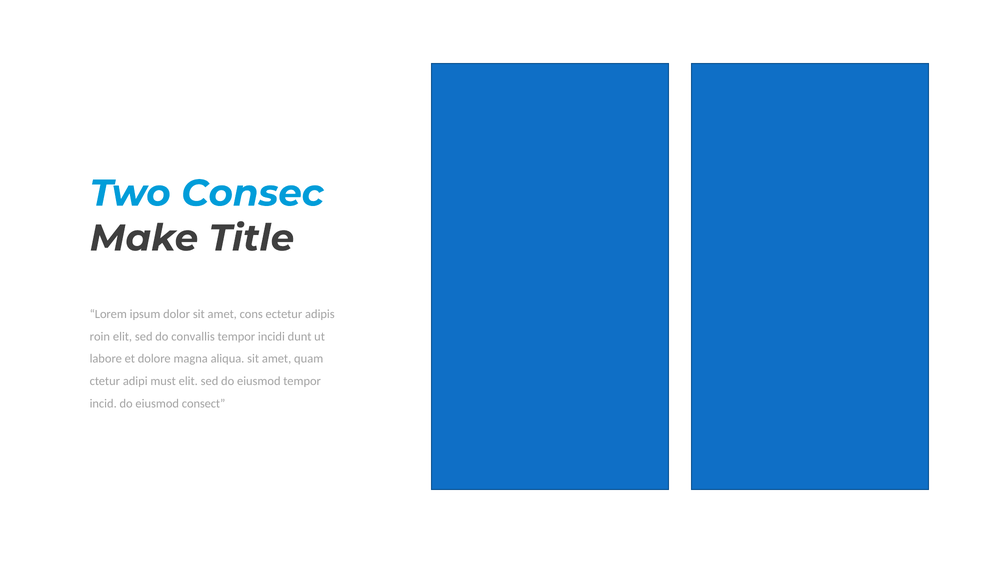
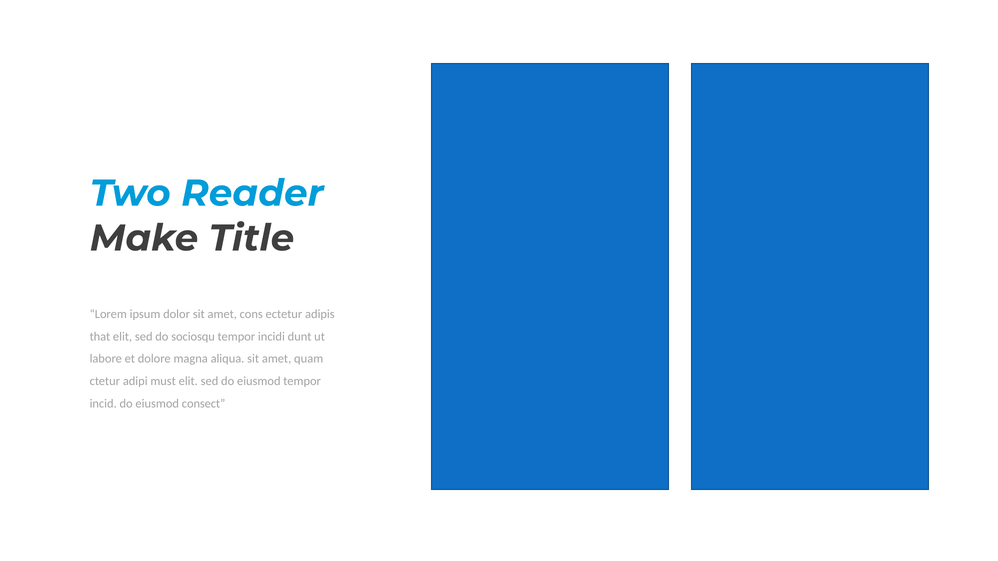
Consec: Consec -> Reader
roin: roin -> that
convallis: convallis -> sociosqu
